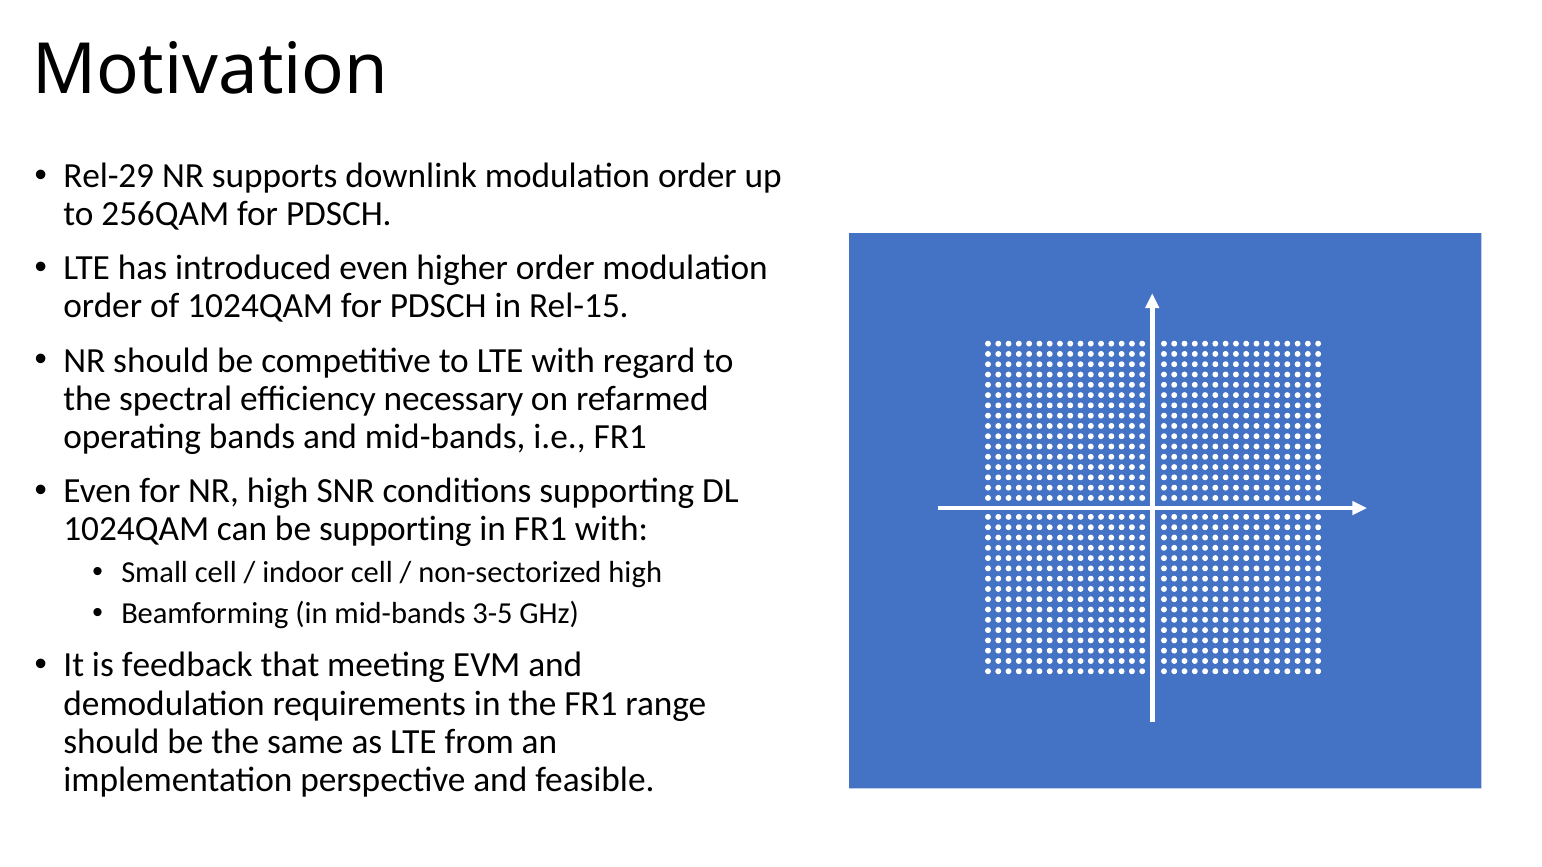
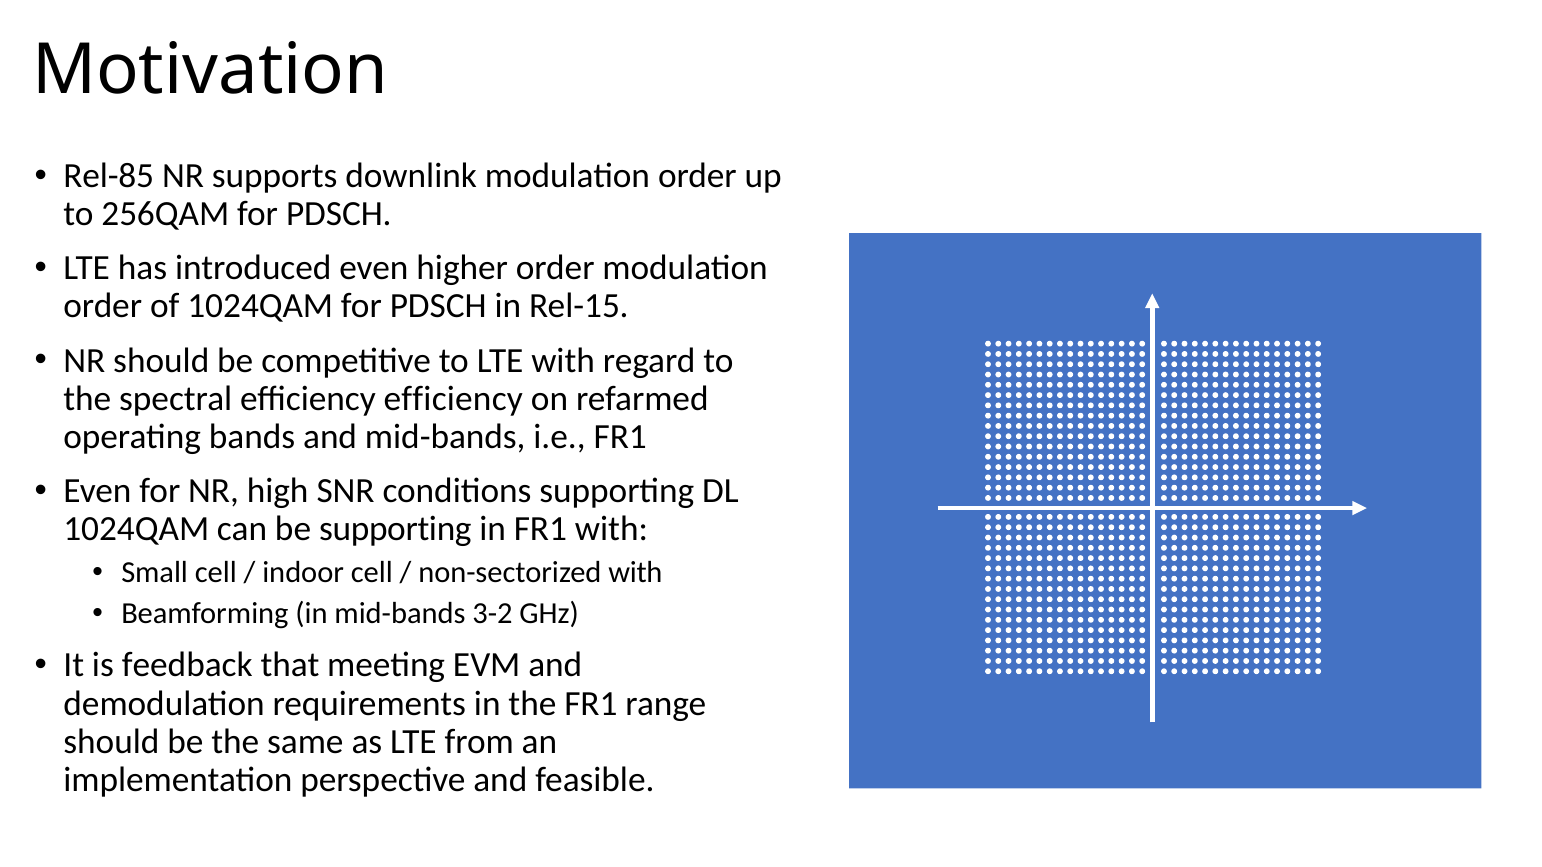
Rel-29: Rel-29 -> Rel-85
efficiency necessary: necessary -> efficiency
non-sectorized high: high -> with
3-5: 3-5 -> 3-2
